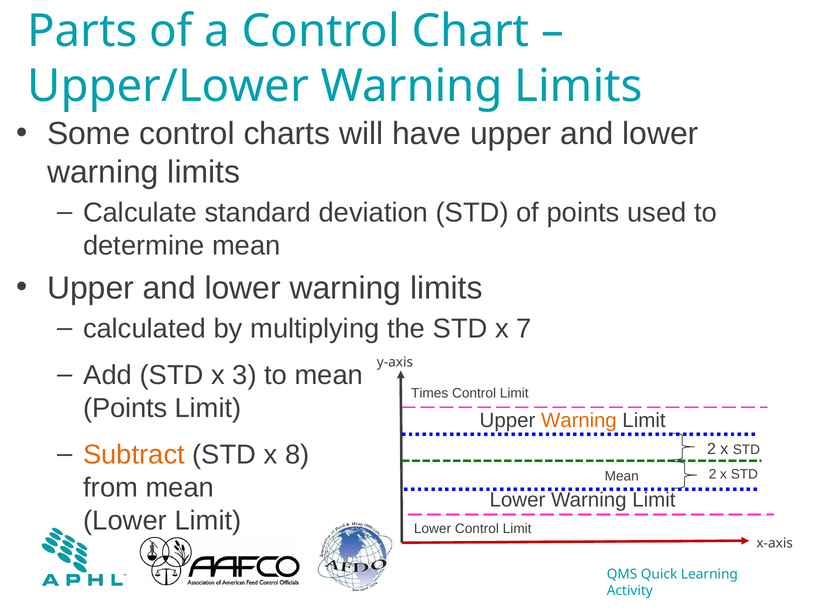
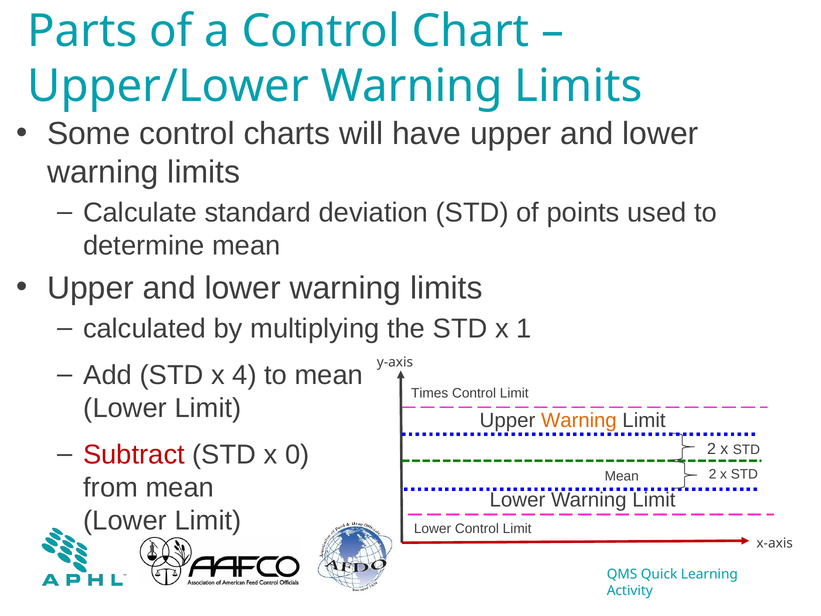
7: 7 -> 1
3: 3 -> 4
Points at (125, 408): Points -> Lower
Subtract colour: orange -> red
8: 8 -> 0
